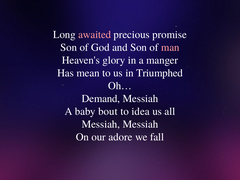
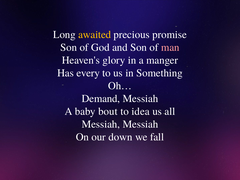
awaited colour: pink -> yellow
mean: mean -> every
Triumphed: Triumphed -> Something
adore: adore -> down
